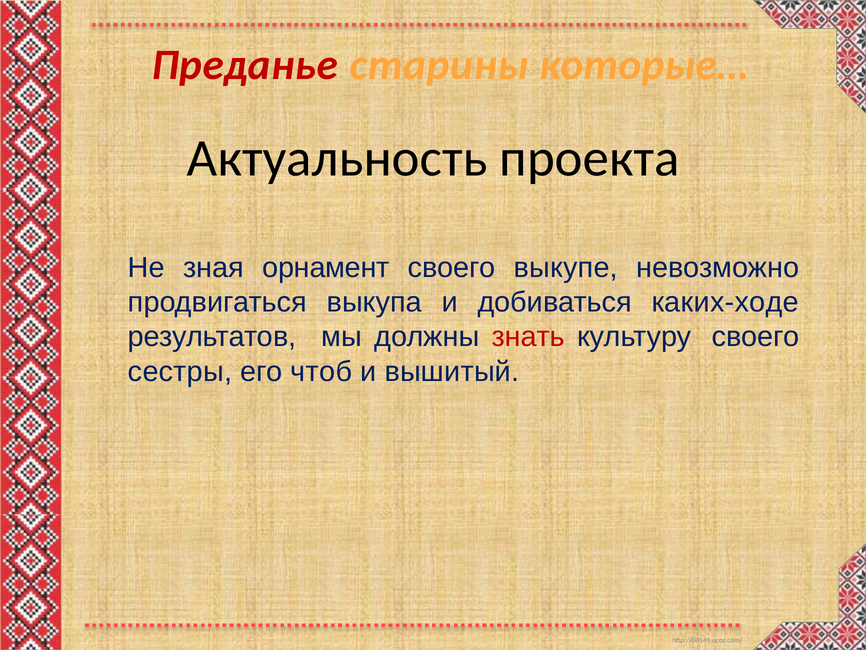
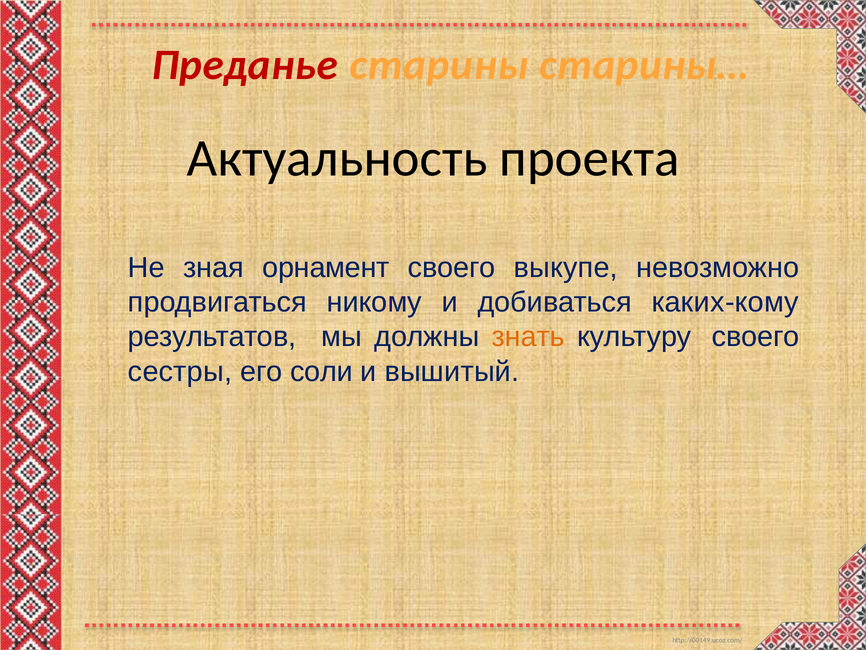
которые…: которые… -> старины…
выкупа: выкупа -> никому
каких-ходе: каких-ходе -> каких-кому
знать colour: red -> orange
чтоб: чтоб -> соли
